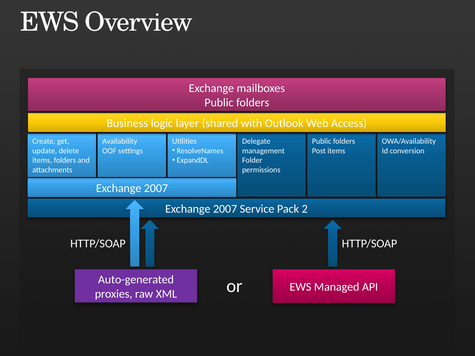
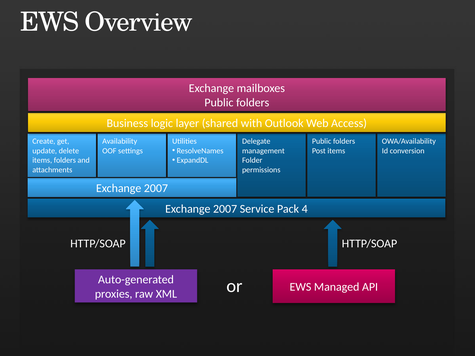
2: 2 -> 4
